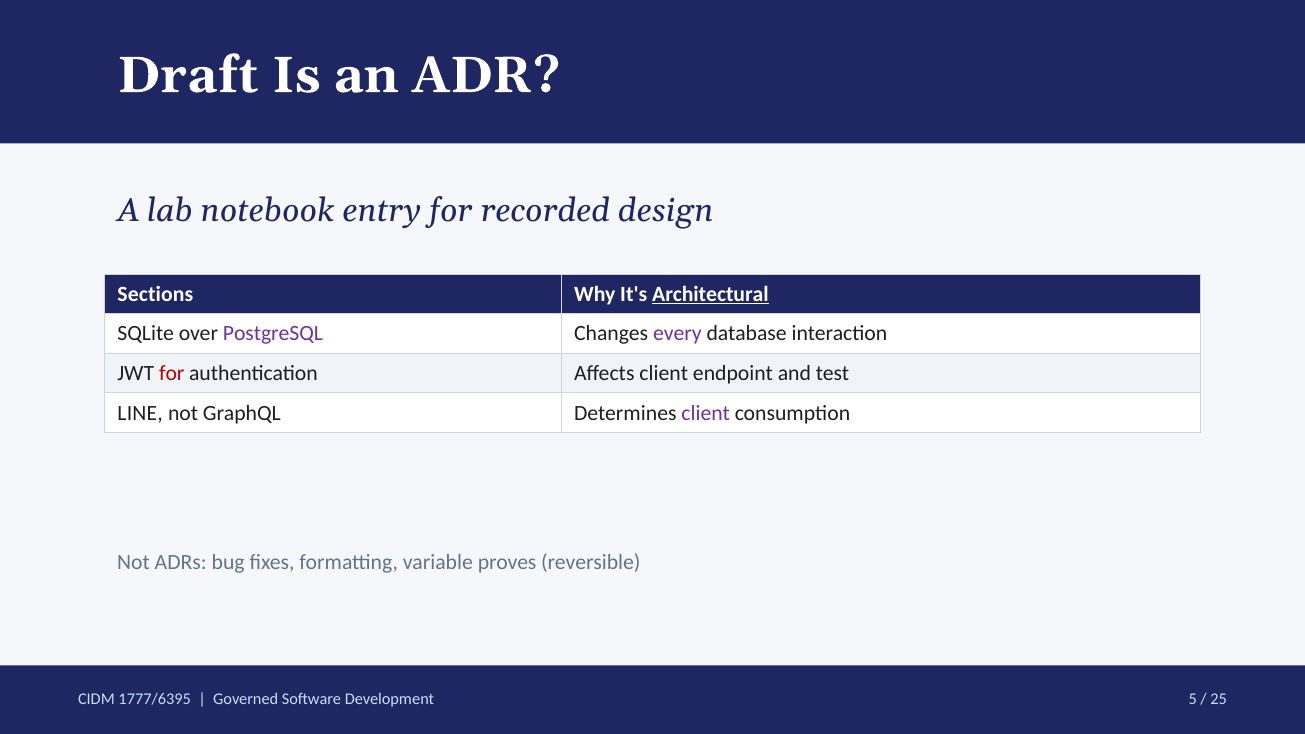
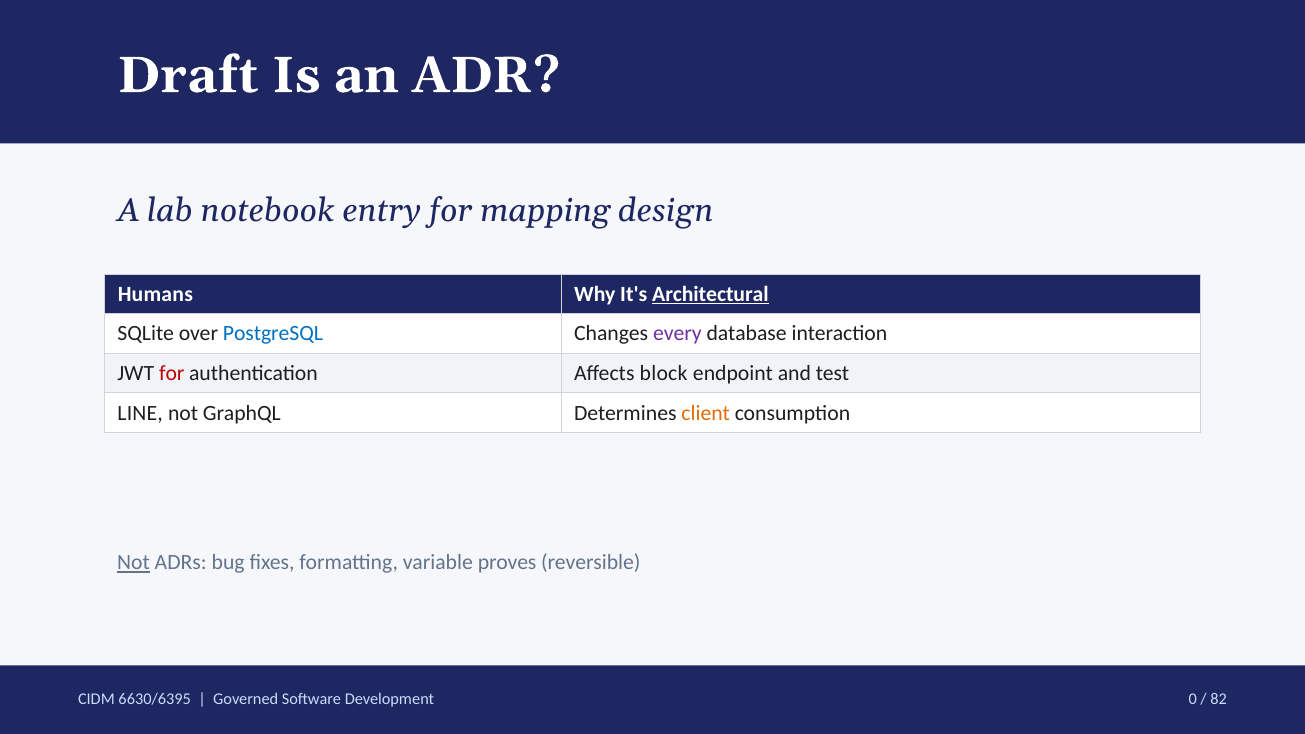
recorded: recorded -> mapping
Sections: Sections -> Humans
PostgreSQL colour: purple -> blue
Affects client: client -> block
client at (706, 413) colour: purple -> orange
Not at (134, 563) underline: none -> present
1777/6395: 1777/6395 -> 6630/6395
5: 5 -> 0
25: 25 -> 82
